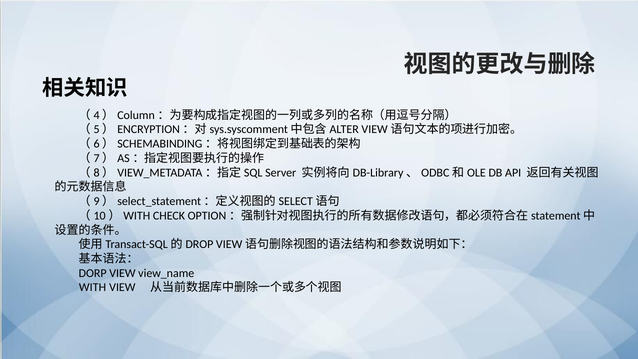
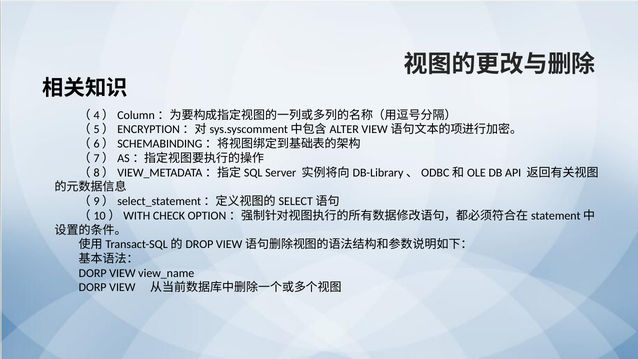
WITH at (93, 287): WITH -> DORP
